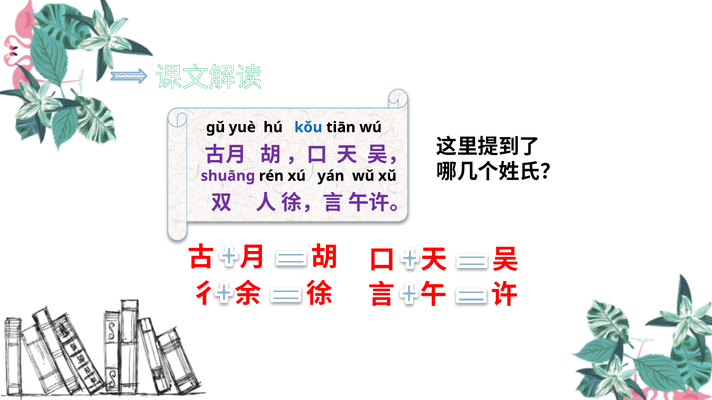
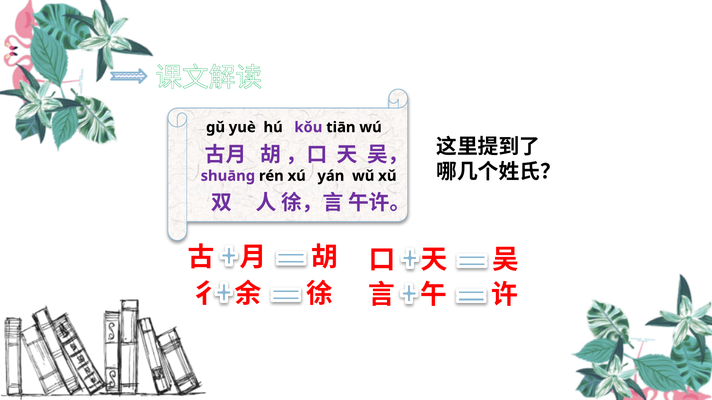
kǒu colour: blue -> purple
